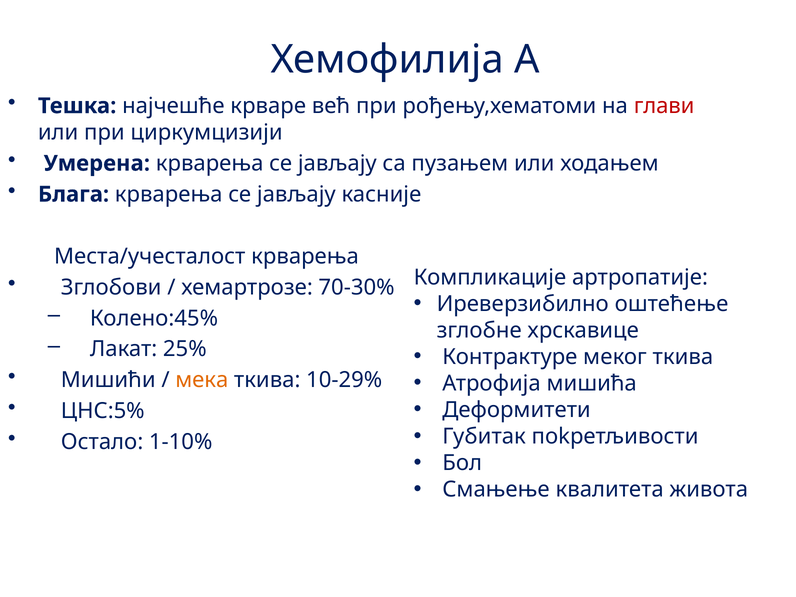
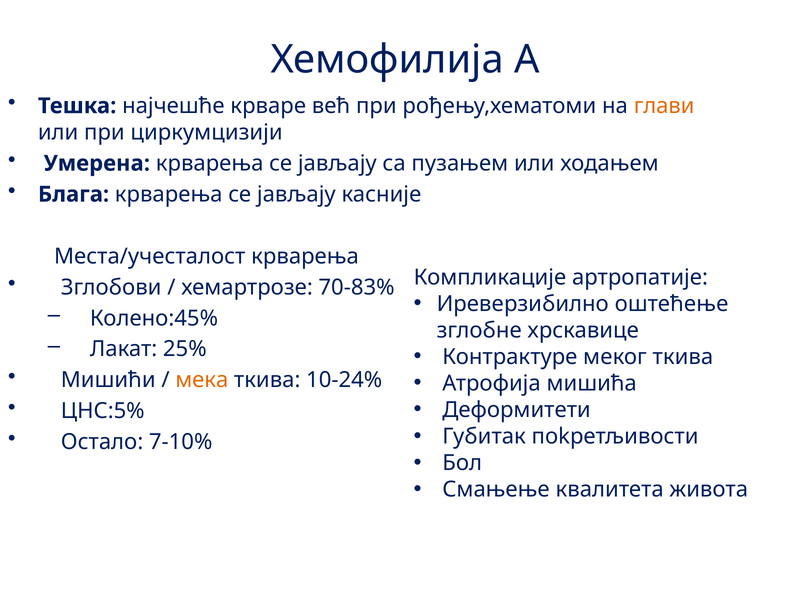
глави colour: red -> orange
70-30%: 70-30% -> 70-83%
10-29%: 10-29% -> 10-24%
1-10%: 1-10% -> 7-10%
